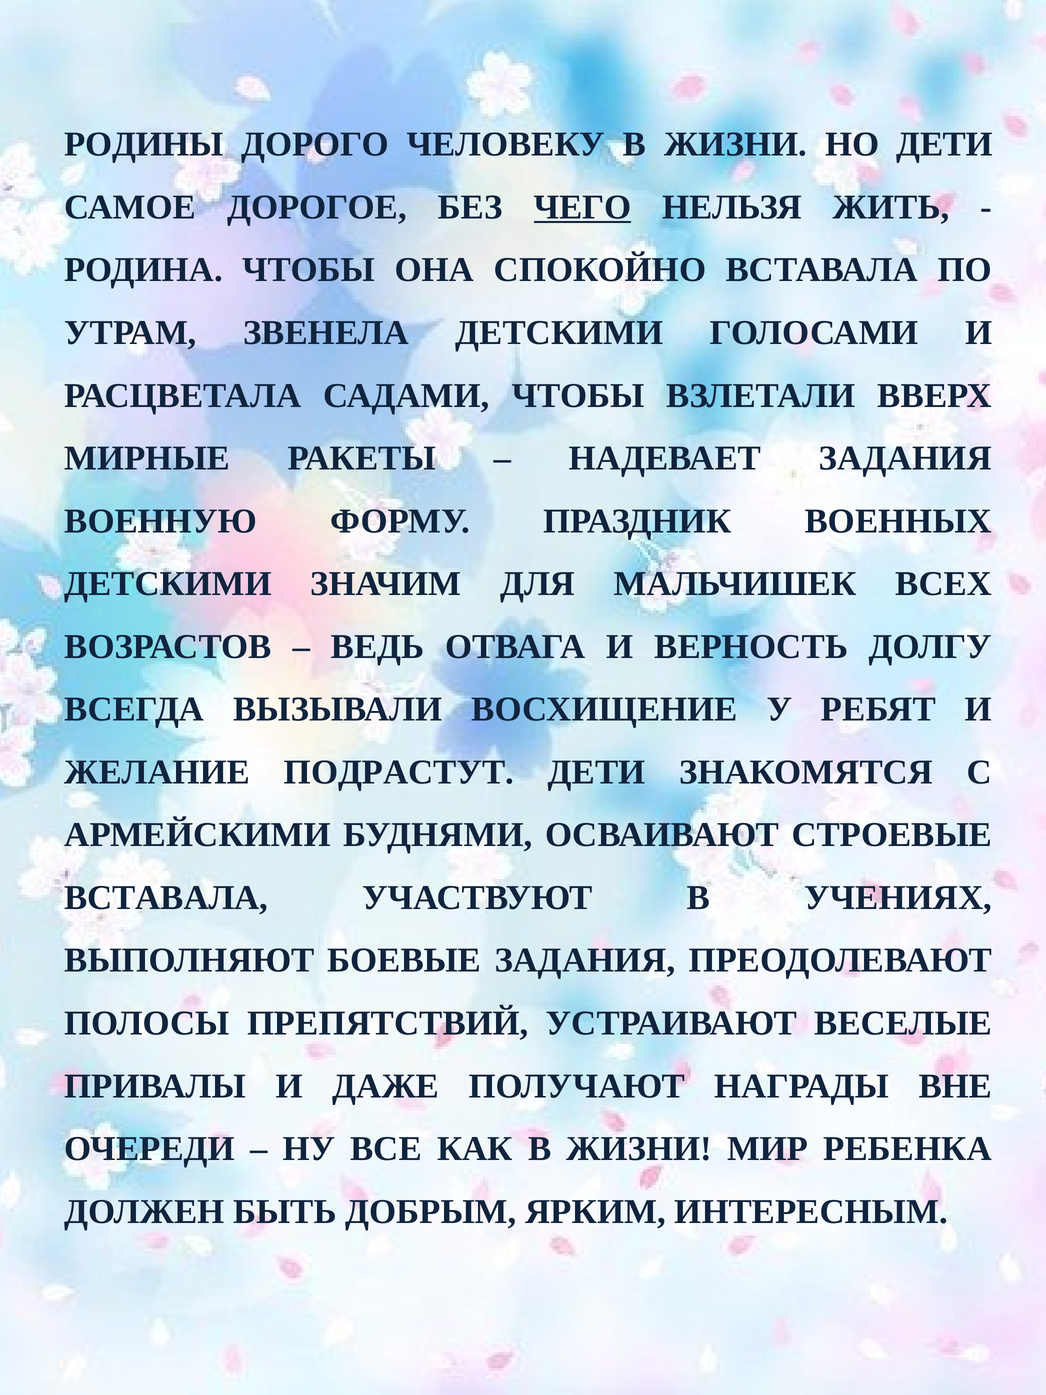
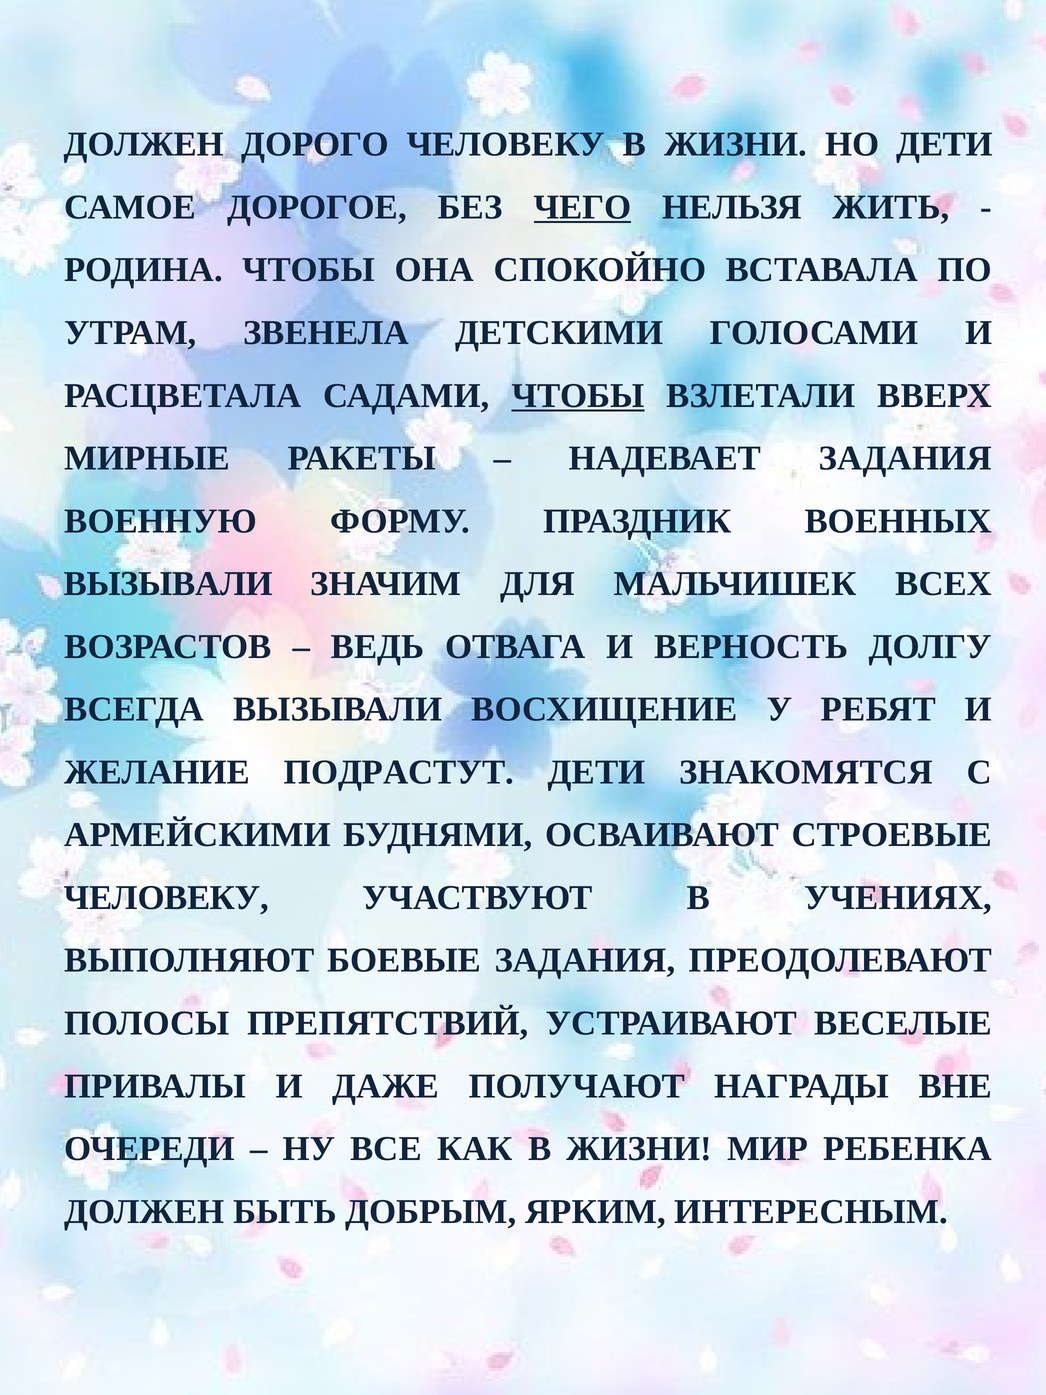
РОДИНЫ at (144, 144): РОДИНЫ -> ДОЛЖЕН
ЧТОБЫ at (578, 395) underline: none -> present
ДЕТСКИМИ at (168, 584): ДЕТСКИМИ -> ВЫЗЫВАЛИ
ВСТАВАЛА at (166, 897): ВСТАВАЛА -> ЧЕЛОВЕКУ
